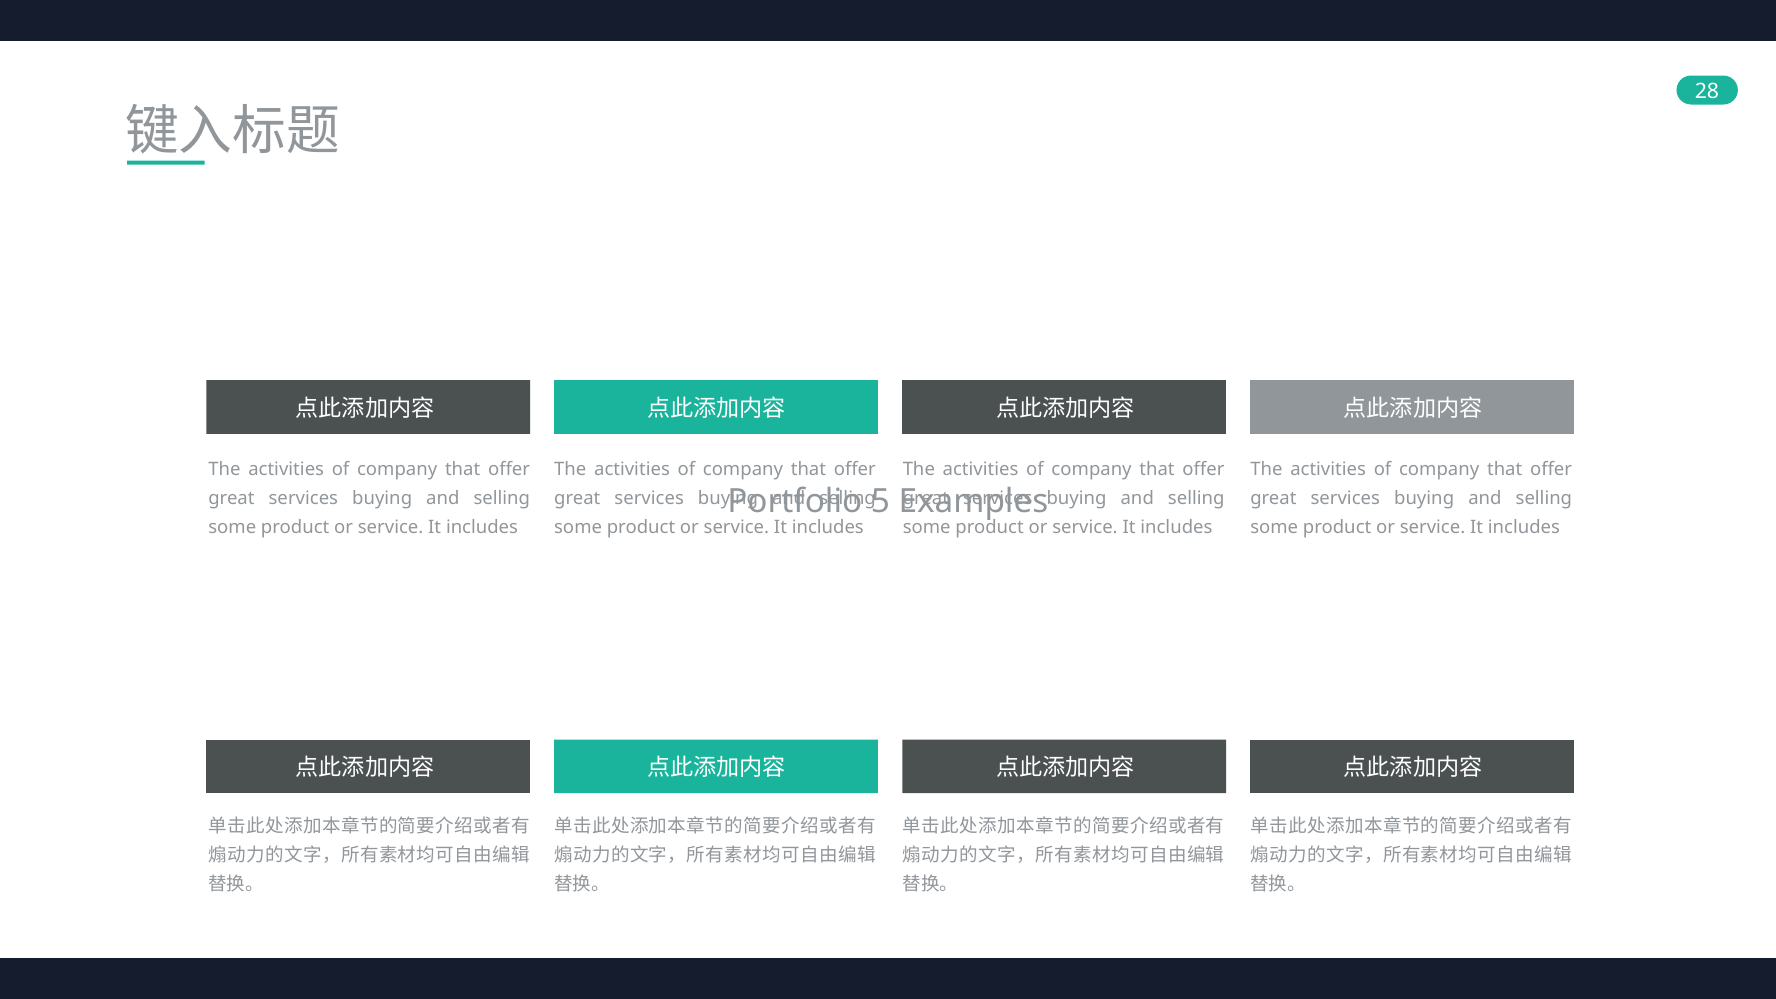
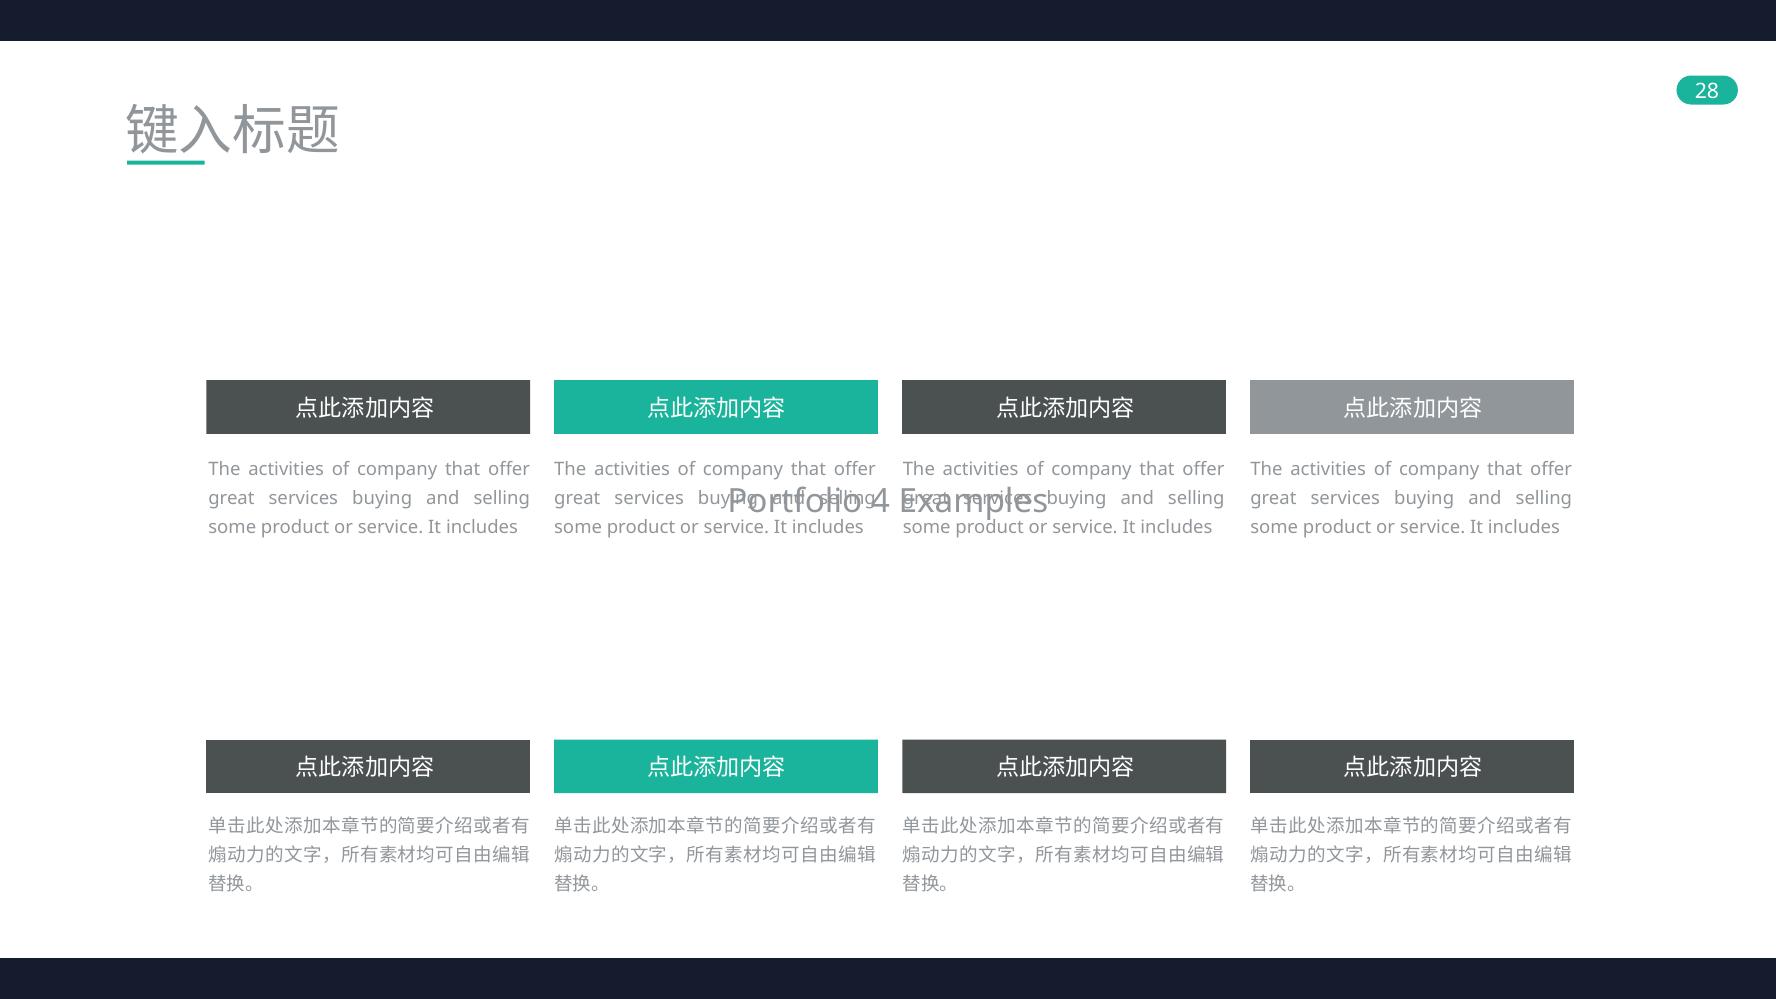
5: 5 -> 4
